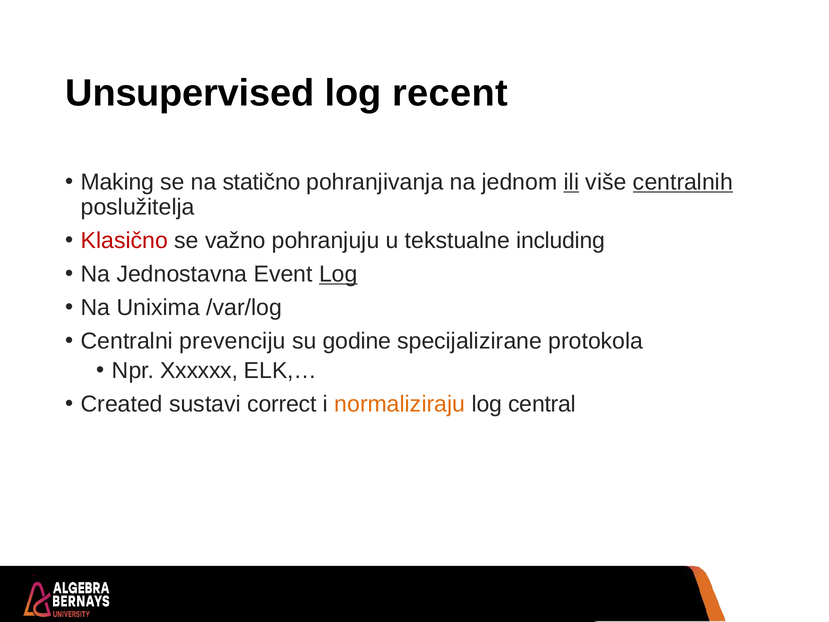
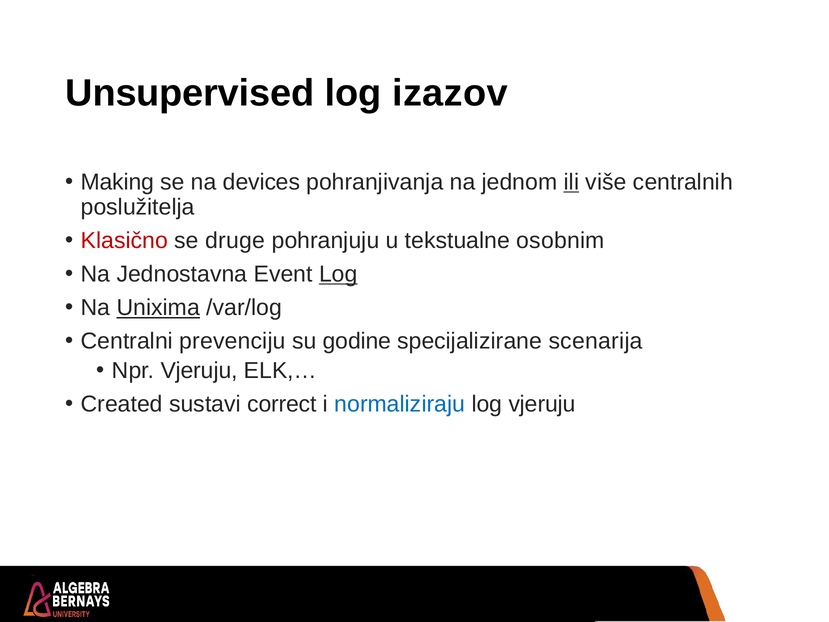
recent: recent -> izazov
statično: statično -> devices
centralnih underline: present -> none
važno: važno -> druge
including: including -> osobnim
Unixima underline: none -> present
protokola: protokola -> scenarija
Npr Xxxxxx: Xxxxxx -> Vjeruju
normaliziraju colour: orange -> blue
log central: central -> vjeruju
